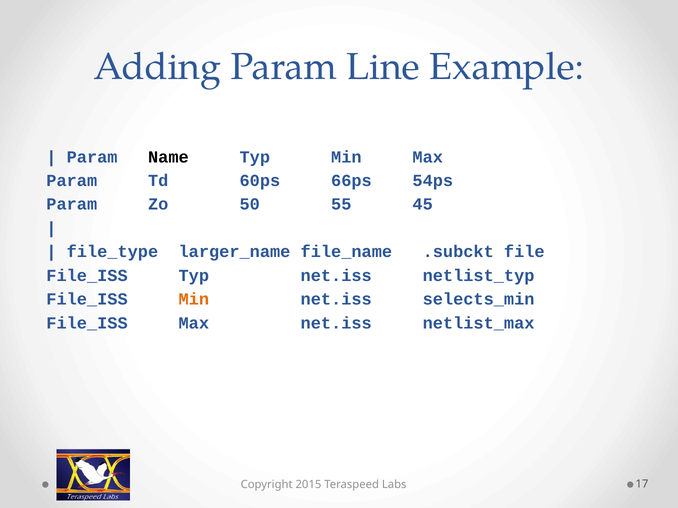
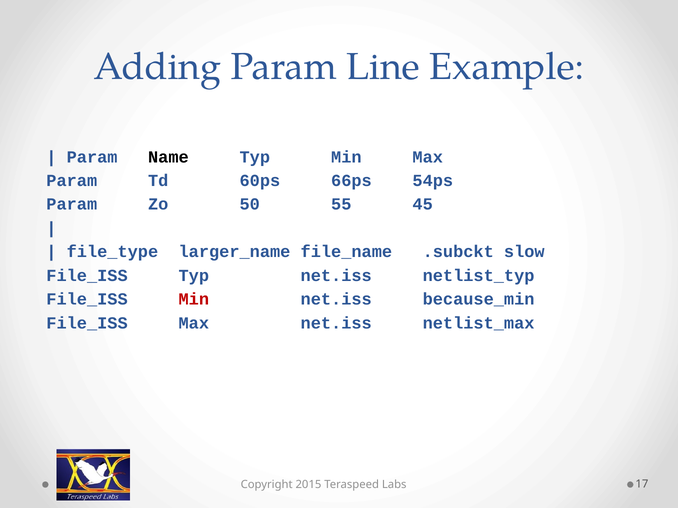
file: file -> slow
Min at (194, 300) colour: orange -> red
selects_min: selects_min -> because_min
